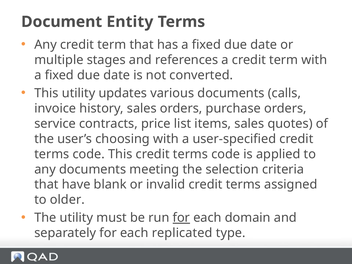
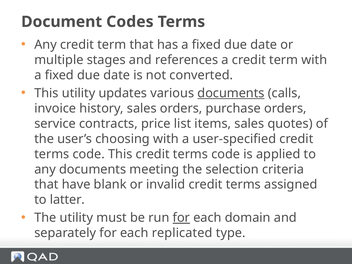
Entity: Entity -> Codes
documents at (231, 93) underline: none -> present
older: older -> latter
